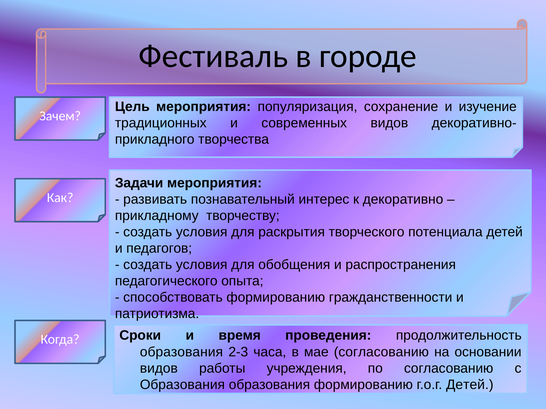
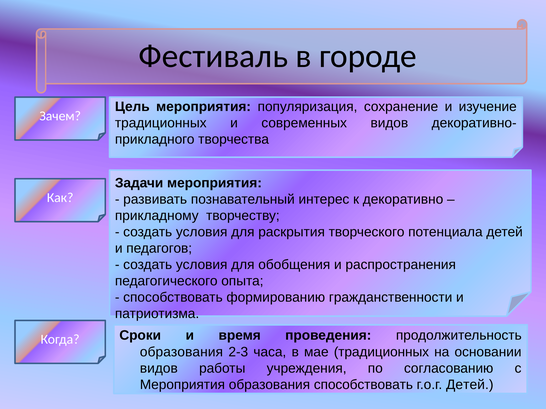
мае согласованию: согласованию -> традиционных
Образования at (182, 385): Образования -> Мероприятия
образования формированию: формированию -> способствовать
